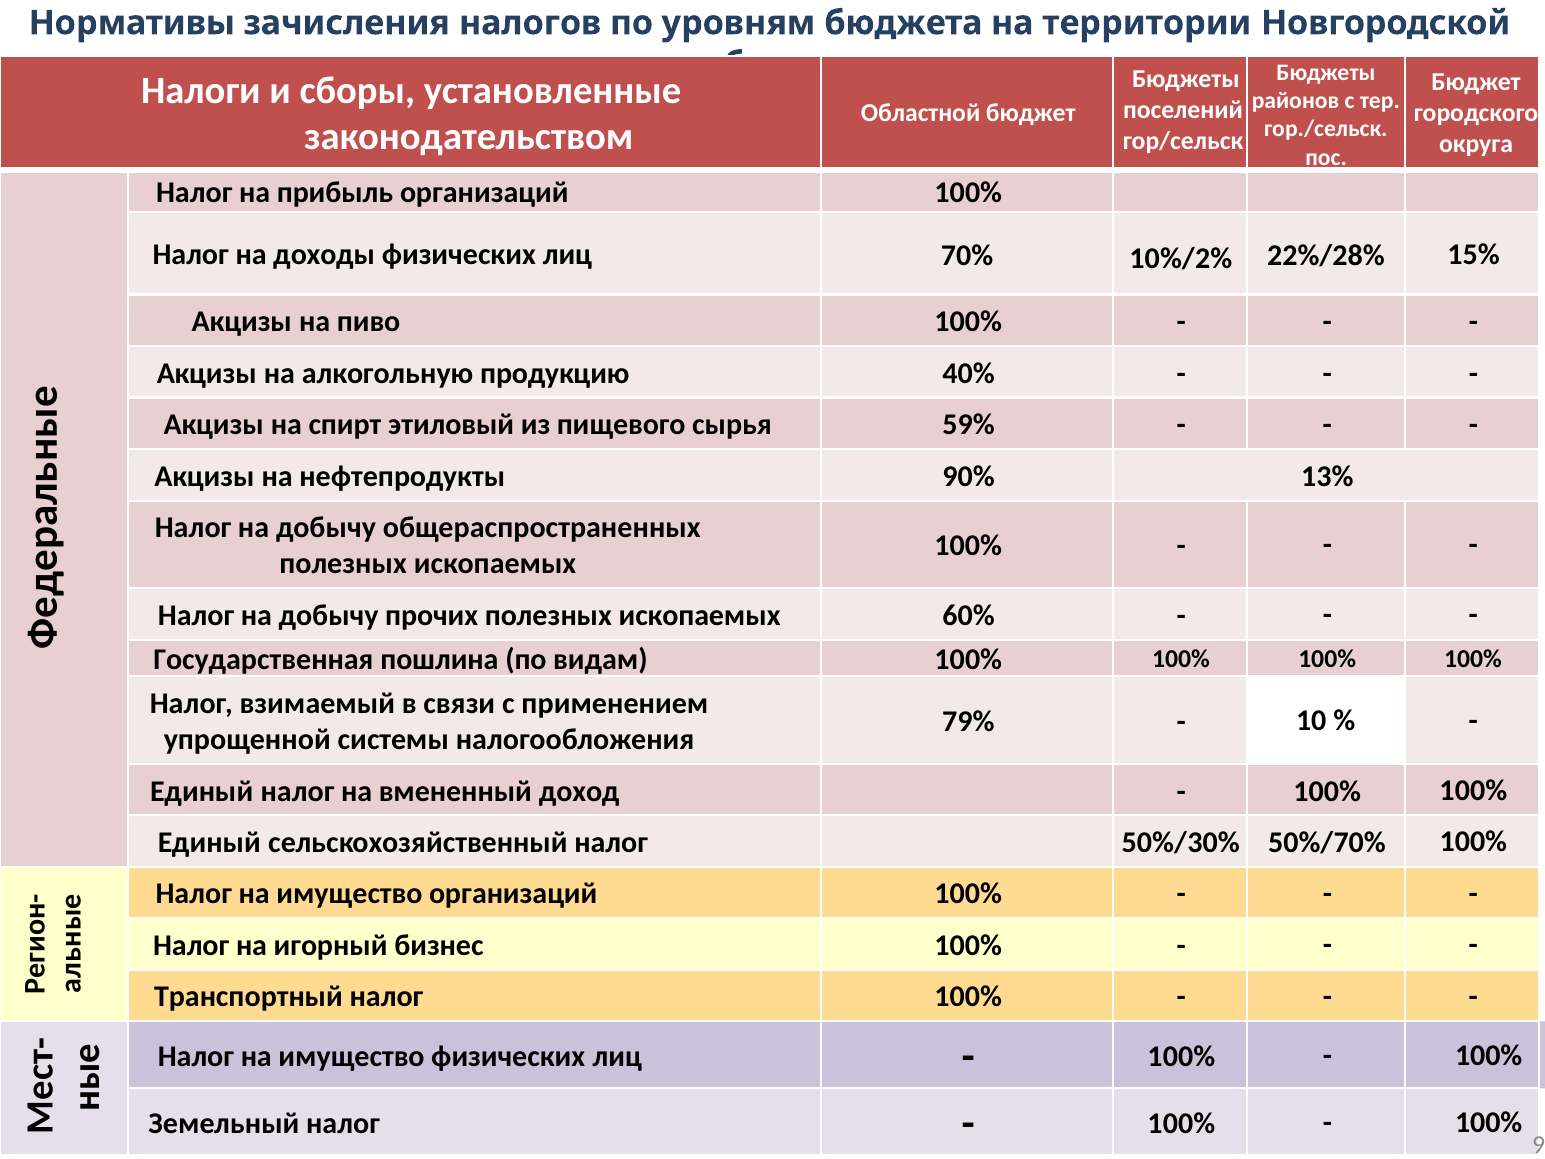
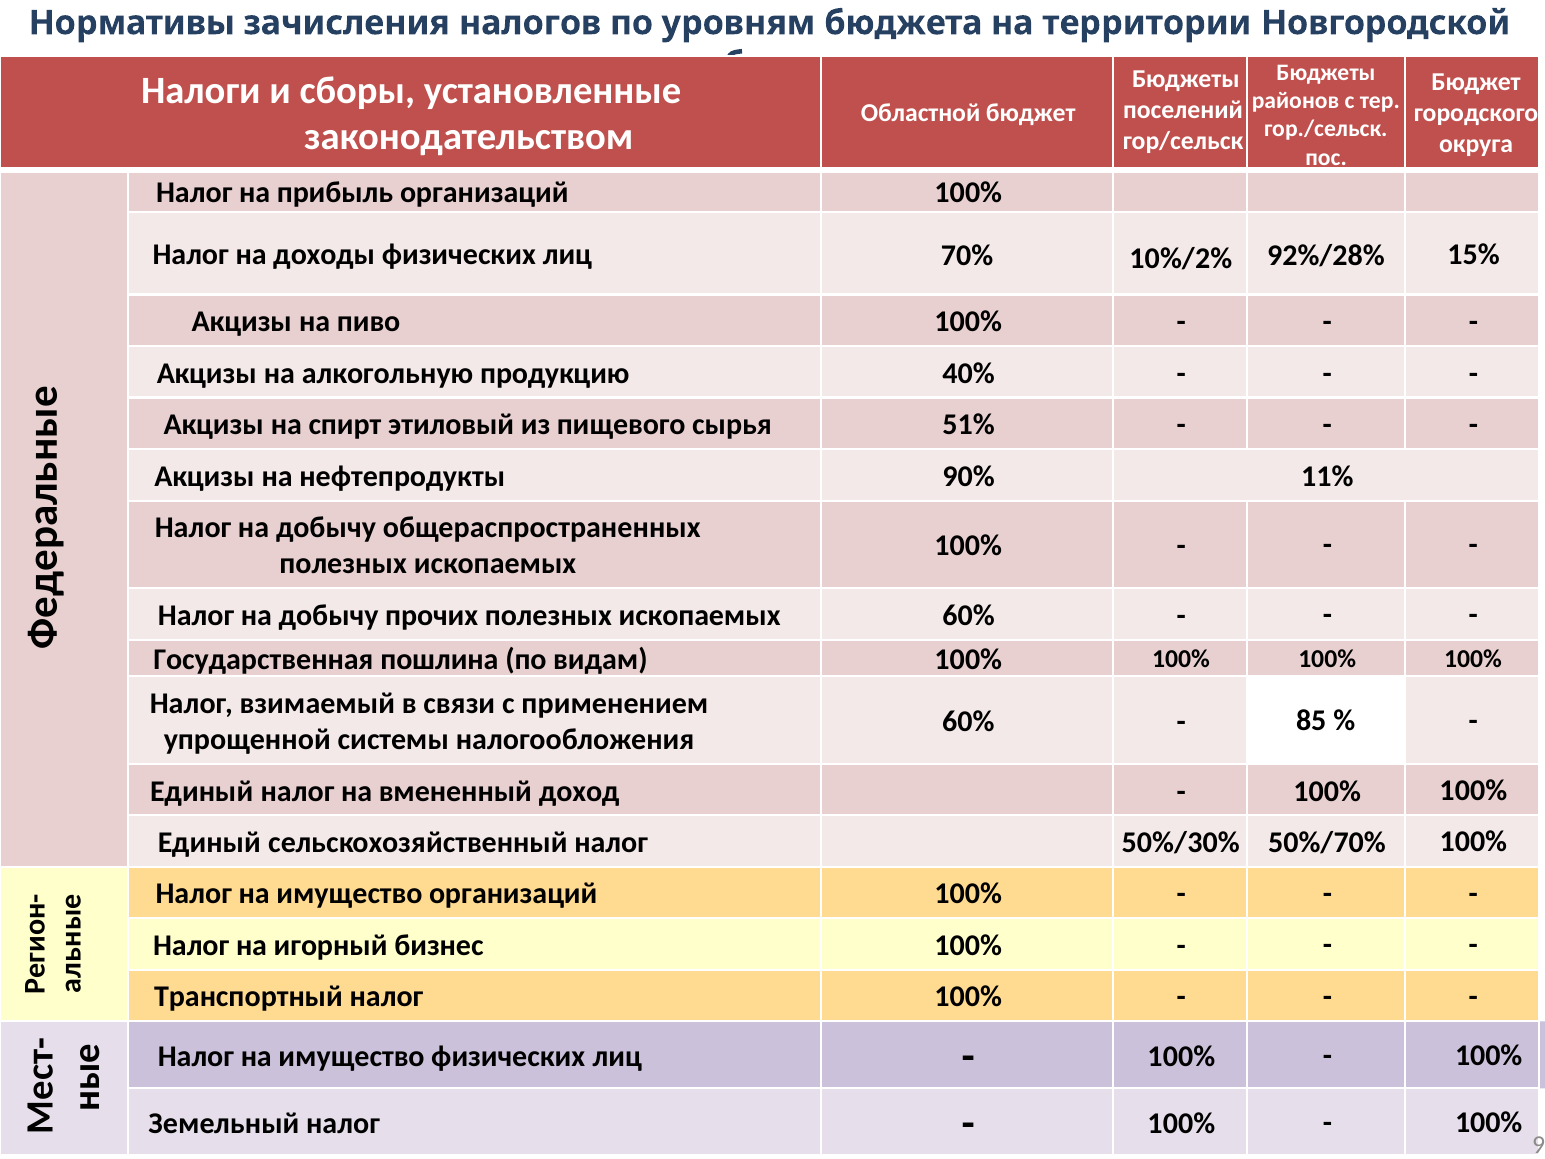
22%/28%: 22%/28% -> 92%/28%
59%: 59% -> 51%
13%: 13% -> 11%
79% at (968, 721): 79% -> 60%
10: 10 -> 85
